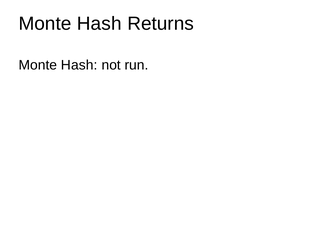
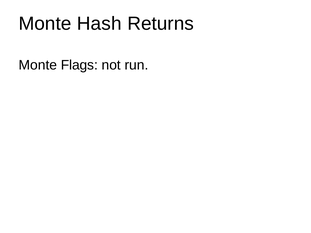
Hash at (79, 65): Hash -> Flags
